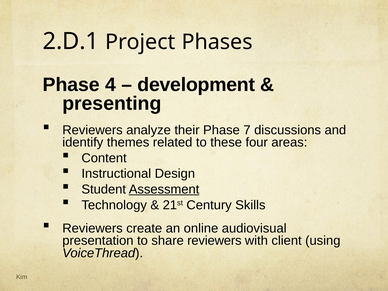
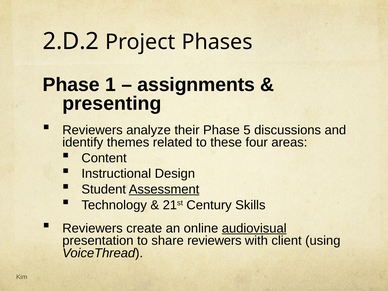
2.D.1: 2.D.1 -> 2.D.2
4: 4 -> 1
development: development -> assignments
7: 7 -> 5
audiovisual underline: none -> present
